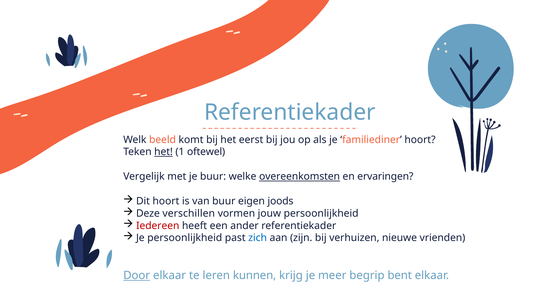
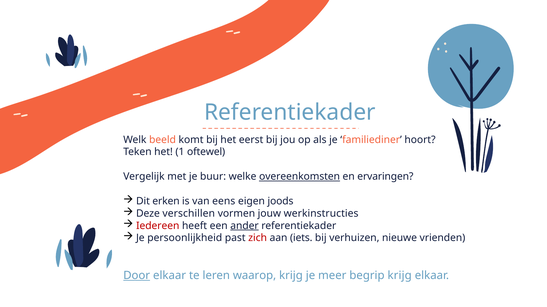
het at (164, 152) underline: present -> none
Dit hoort: hoort -> erken
van buur: buur -> eens
jouw persoonlijkheid: persoonlijkheid -> werkinstructies
ander underline: none -> present
zich colour: blue -> red
zijn: zijn -> iets
kunnen: kunnen -> waarop
begrip bent: bent -> krijg
